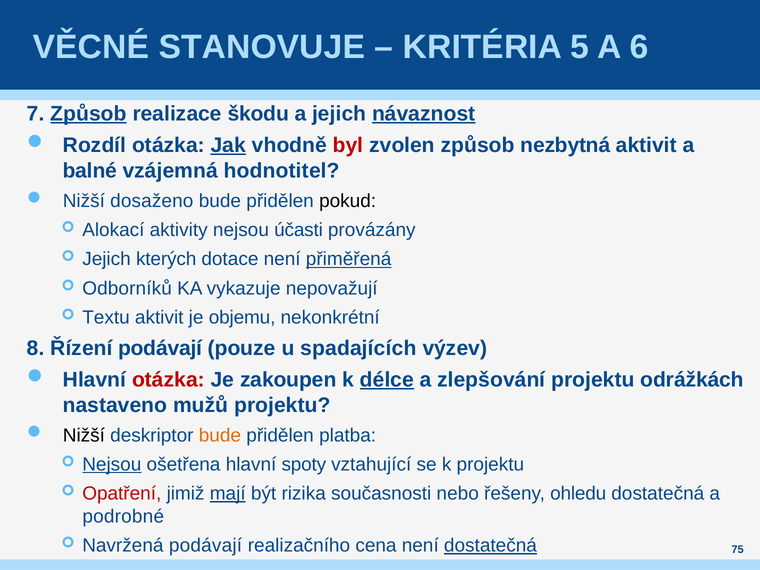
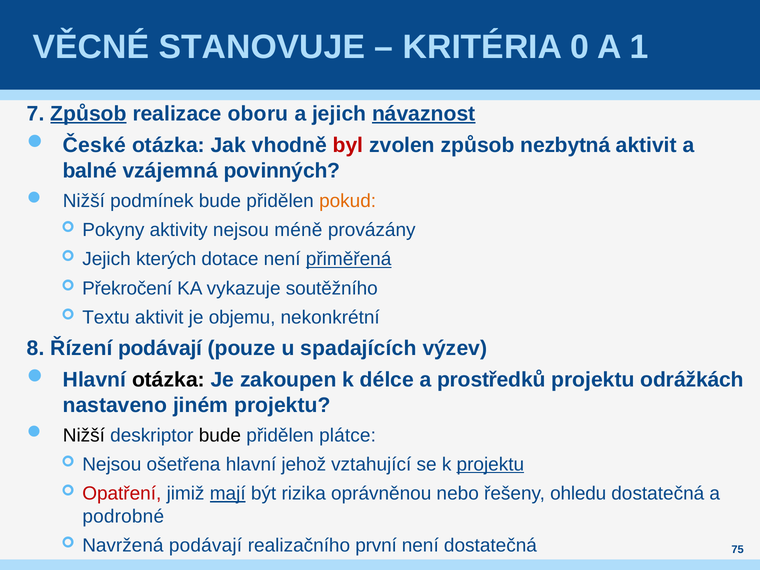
5: 5 -> 0
6: 6 -> 1
škodu: škodu -> oboru
Rozdíl: Rozdíl -> České
Jak underline: present -> none
hodnotitel: hodnotitel -> povinných
dosaženo: dosaženo -> podmínek
pokud colour: black -> orange
Alokací: Alokací -> Pokyny
účasti: účasti -> méně
Odborníků: Odborníků -> Překročení
nepovažují: nepovažují -> soutěžního
otázka at (168, 380) colour: red -> black
délce underline: present -> none
zlepšování: zlepšování -> prostředků
mužů: mužů -> jiném
bude at (220, 435) colour: orange -> black
platba: platba -> plátce
Nejsou at (112, 464) underline: present -> none
spoty: spoty -> jehož
projektu at (490, 464) underline: none -> present
současnosti: současnosti -> oprávněnou
cena: cena -> první
dostatečná at (490, 546) underline: present -> none
